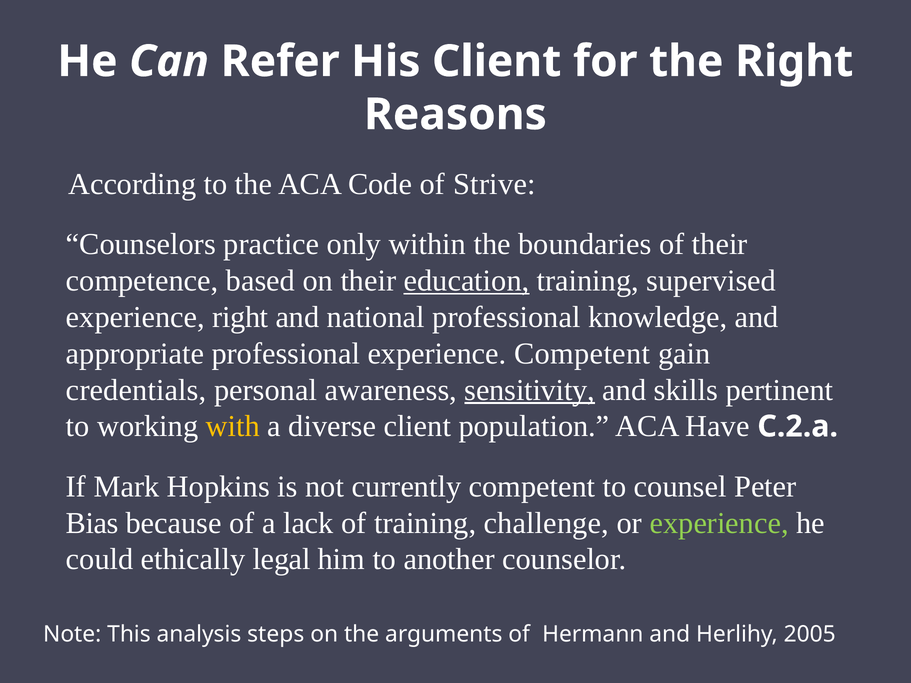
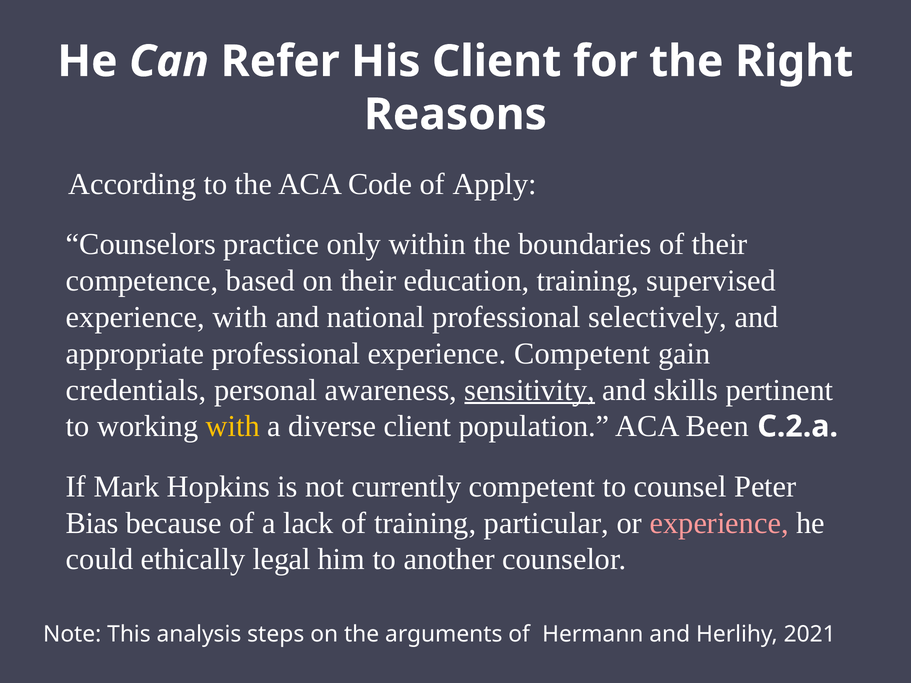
Strive: Strive -> Apply
education underline: present -> none
experience right: right -> with
knowledge: knowledge -> selectively
Have: Have -> Been
challenge: challenge -> particular
experience at (719, 523) colour: light green -> pink
2005: 2005 -> 2021
